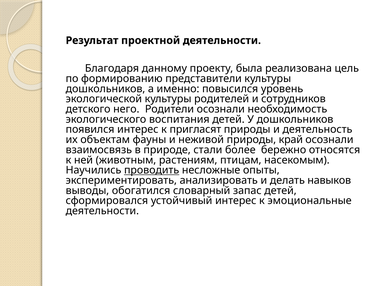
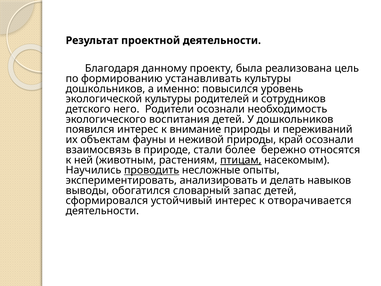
представители: представители -> устанавливать
пригласят: пригласят -> внимание
деятельность: деятельность -> переживаний
птицам underline: none -> present
эмоциональные: эмоциональные -> отворачивается
